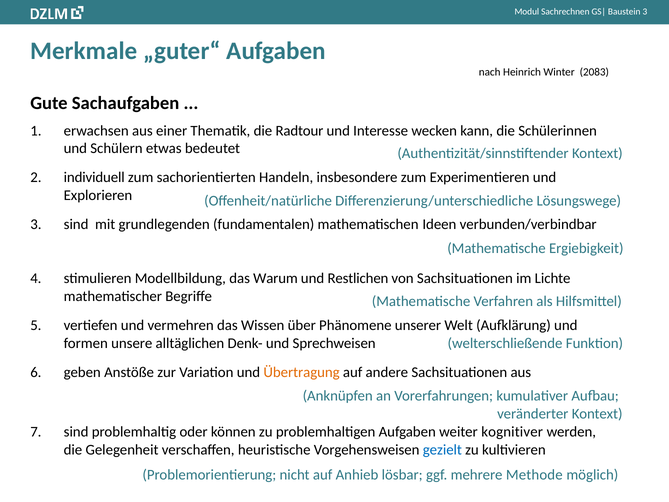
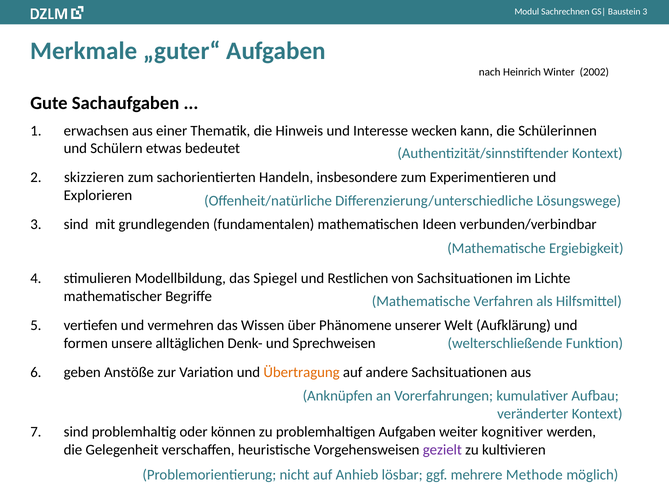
2083: 2083 -> 2002
Radtour: Radtour -> Hinweis
individuell: individuell -> skizzieren
Warum: Warum -> Spiegel
gezielt colour: blue -> purple
